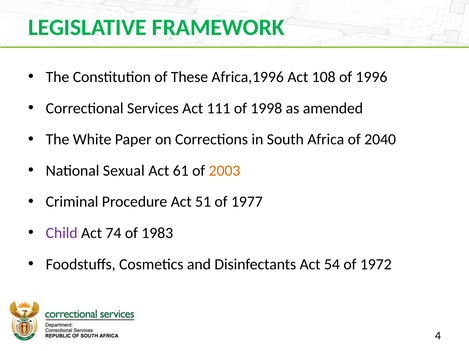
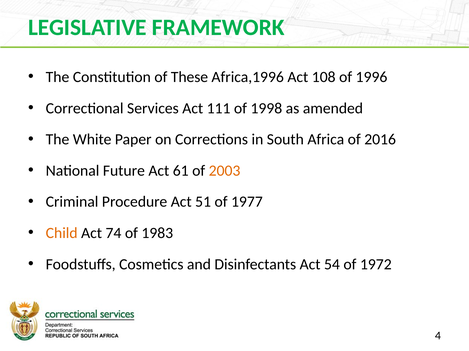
2040: 2040 -> 2016
Sexual: Sexual -> Future
Child colour: purple -> orange
